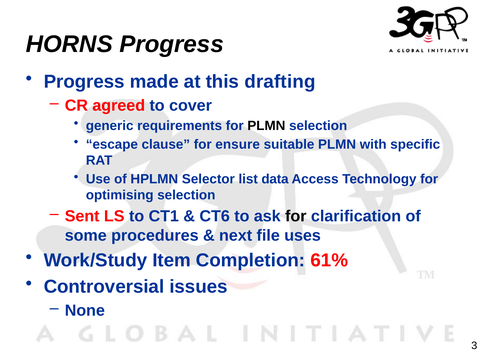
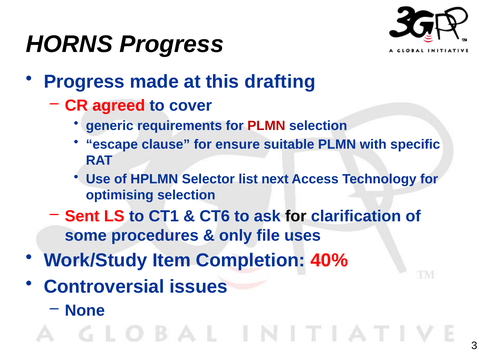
PLMN at (266, 126) colour: black -> red
data: data -> next
next: next -> only
61%: 61% -> 40%
